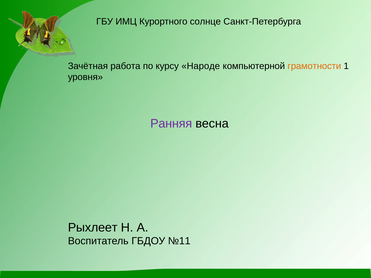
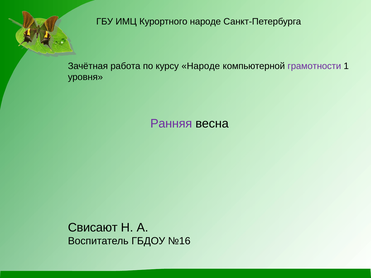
Курортного солнце: солнце -> народе
грамотности colour: orange -> purple
Рыхлеет: Рыхлеет -> Свисают
№11: №11 -> №16
